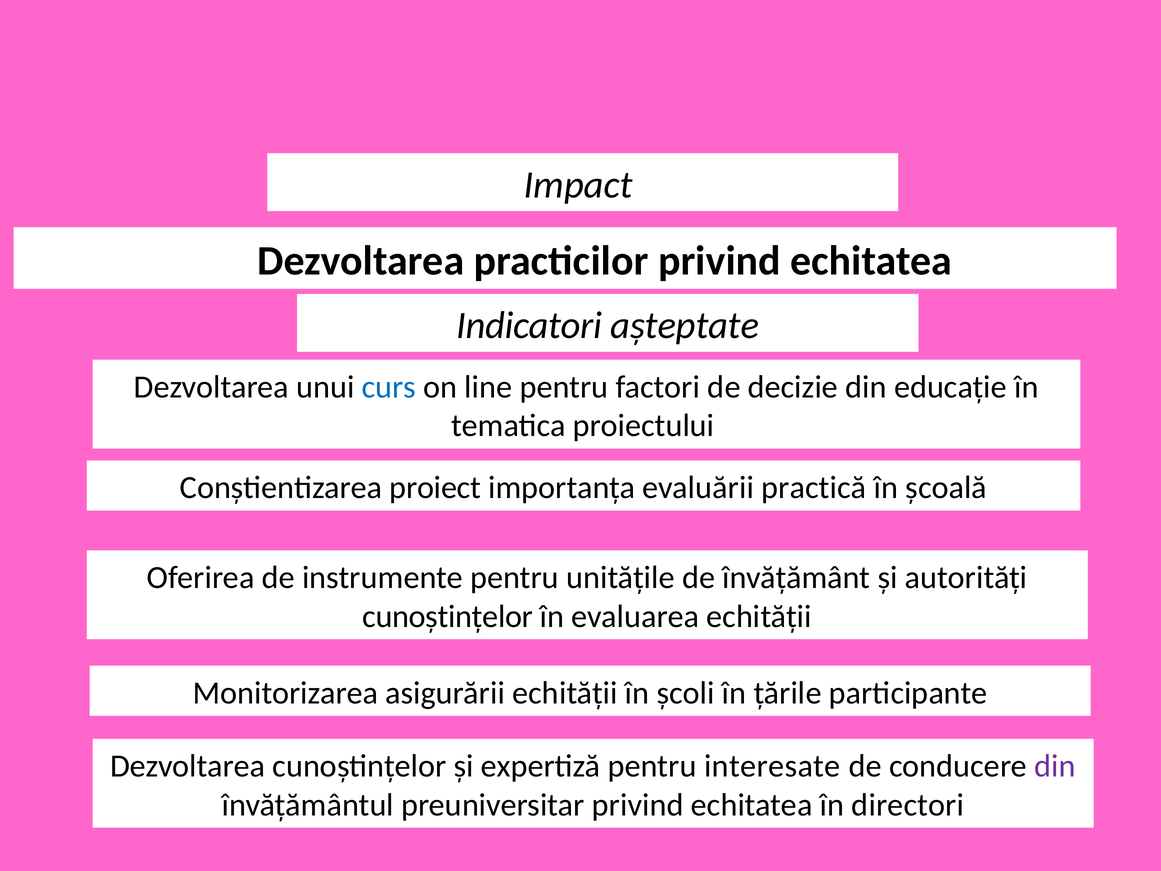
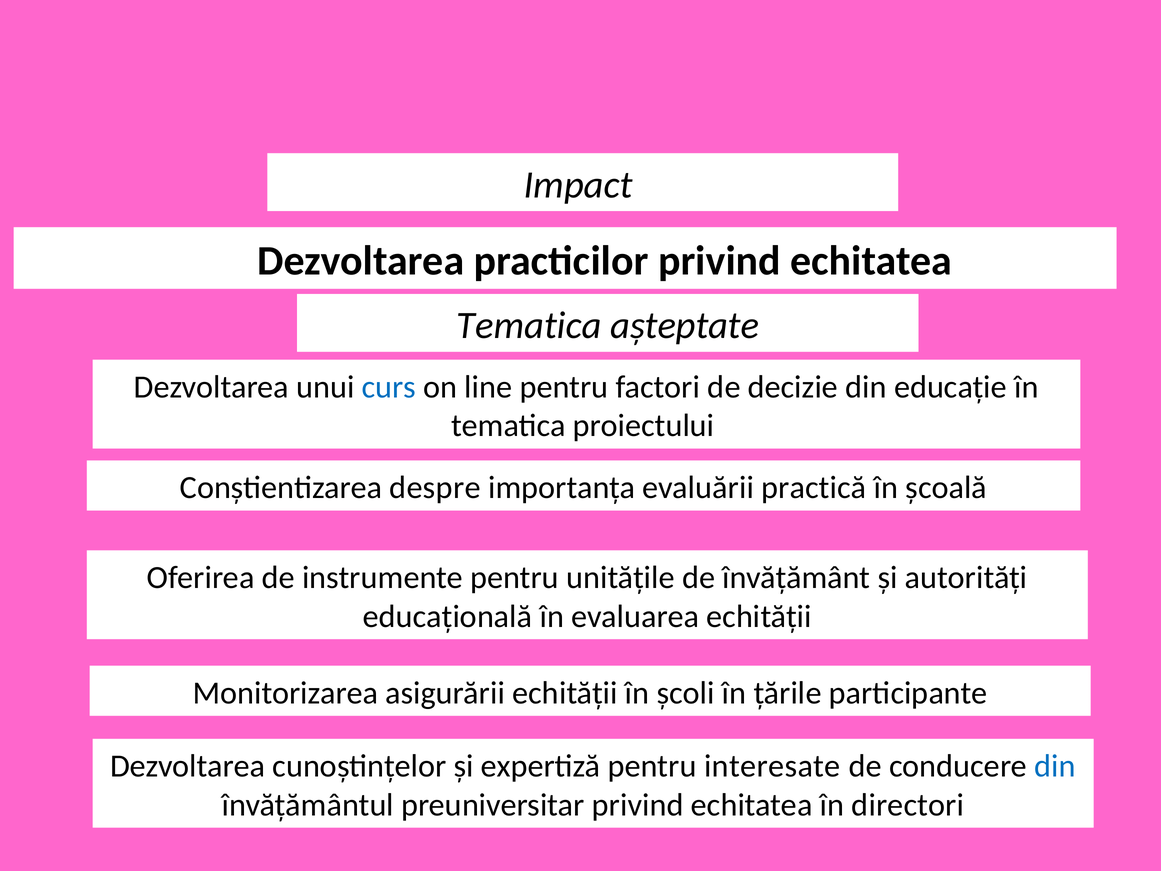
Indicatori at (529, 326): Indicatori -> Tematica
proiect: proiect -> despre
cunoștințelor at (448, 616): cunoștințelor -> educațională
din at (1055, 766) colour: purple -> blue
